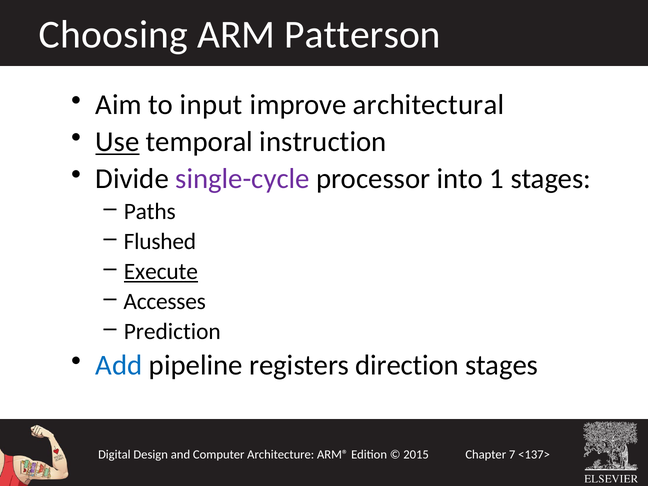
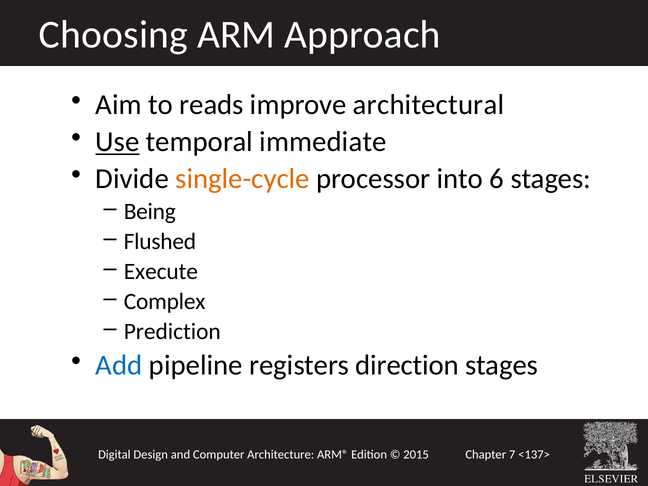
Patterson: Patterson -> Approach
input: input -> reads
instruction: instruction -> immediate
single-cycle colour: purple -> orange
1: 1 -> 6
Paths: Paths -> Being
Execute underline: present -> none
Accesses: Accesses -> Complex
